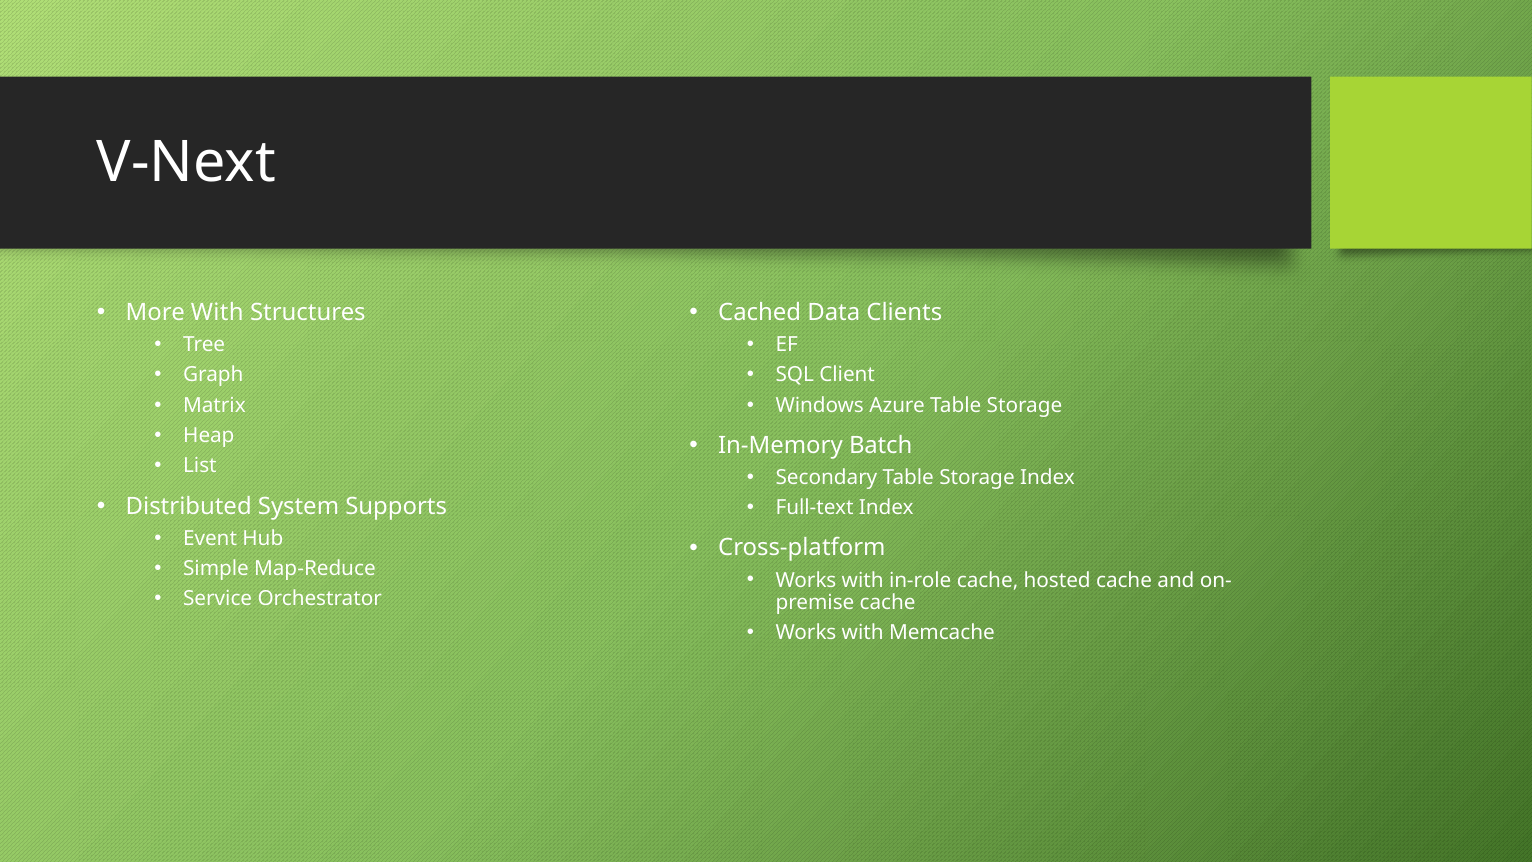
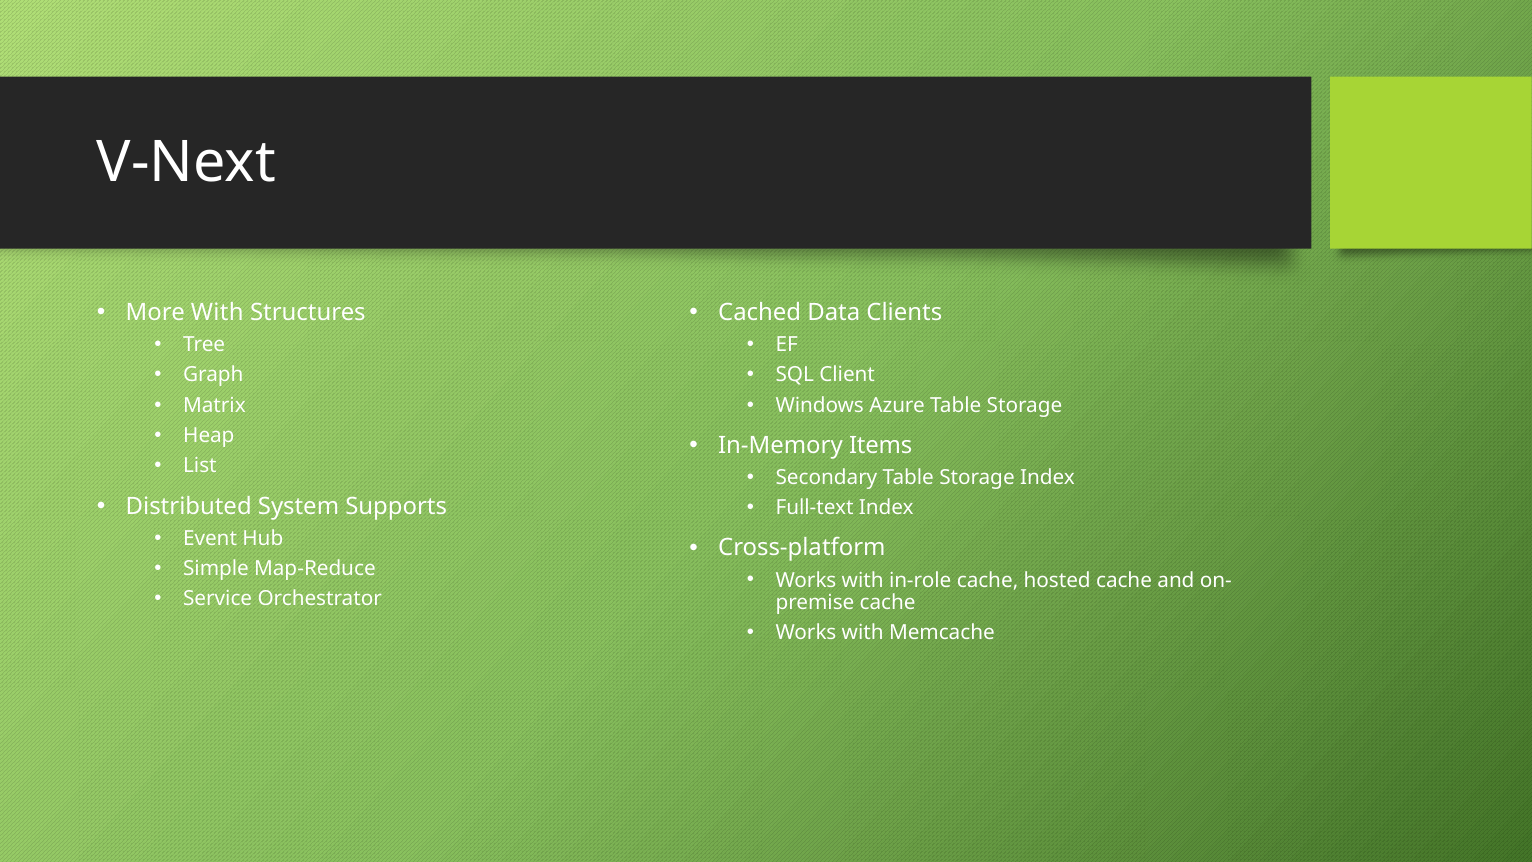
Batch: Batch -> Items
